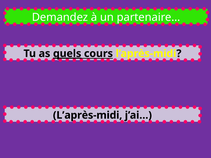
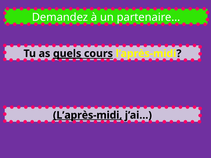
L’après-midi at (88, 115) underline: none -> present
